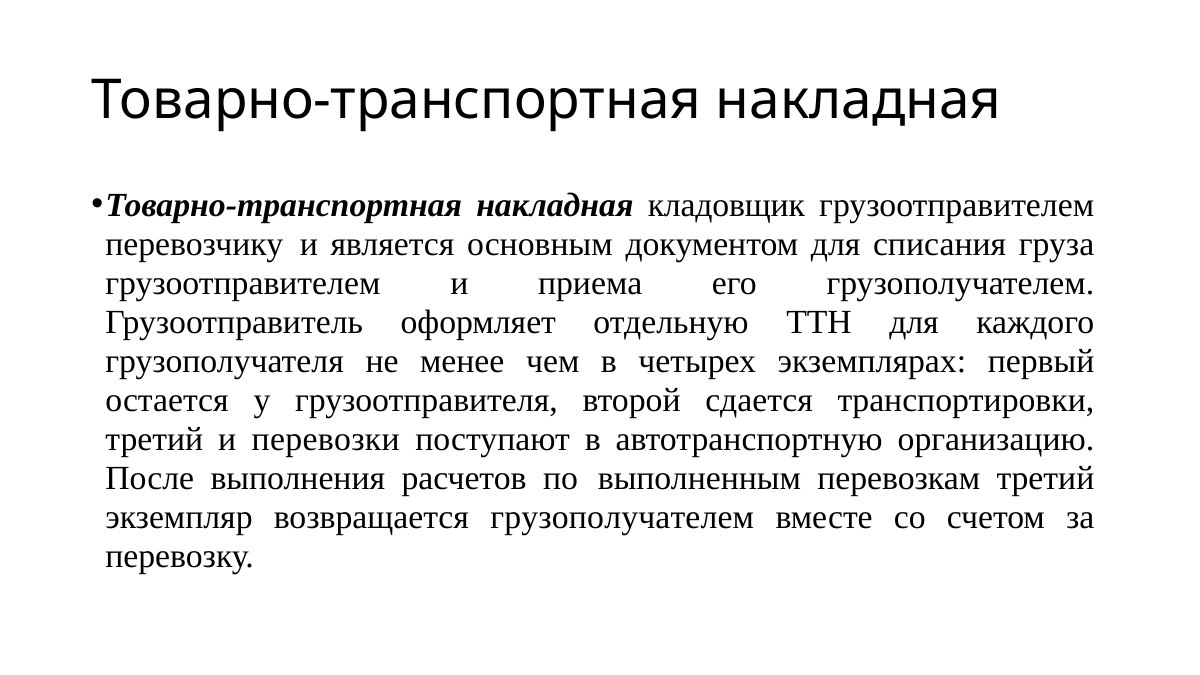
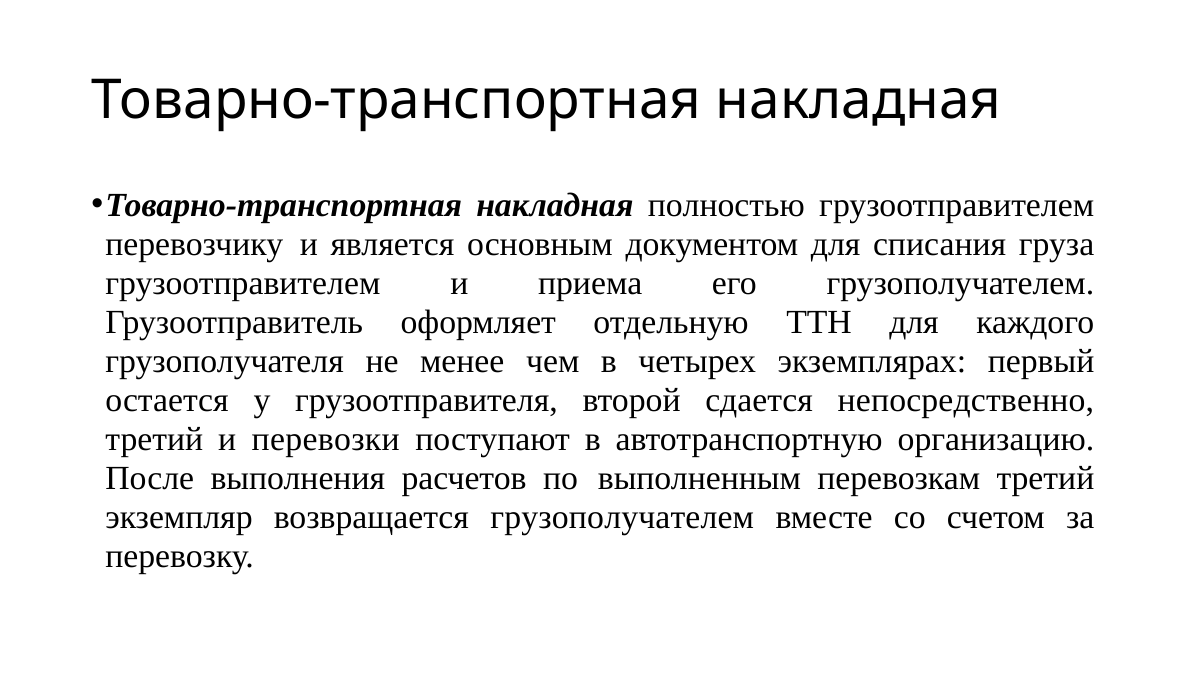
кладовщик: кладовщик -> полностью
транспортировки: транспортировки -> непосредственно
